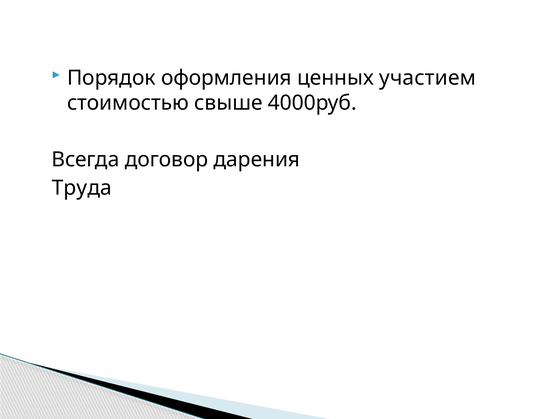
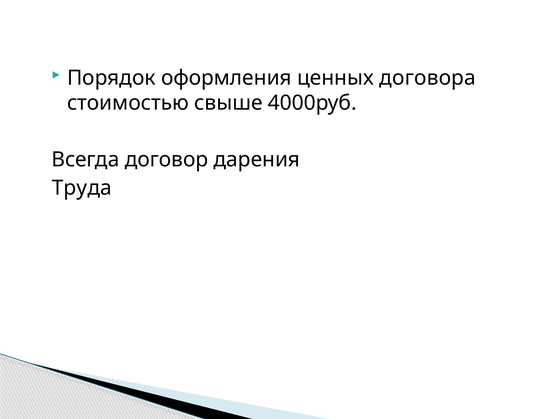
участием: участием -> договора
